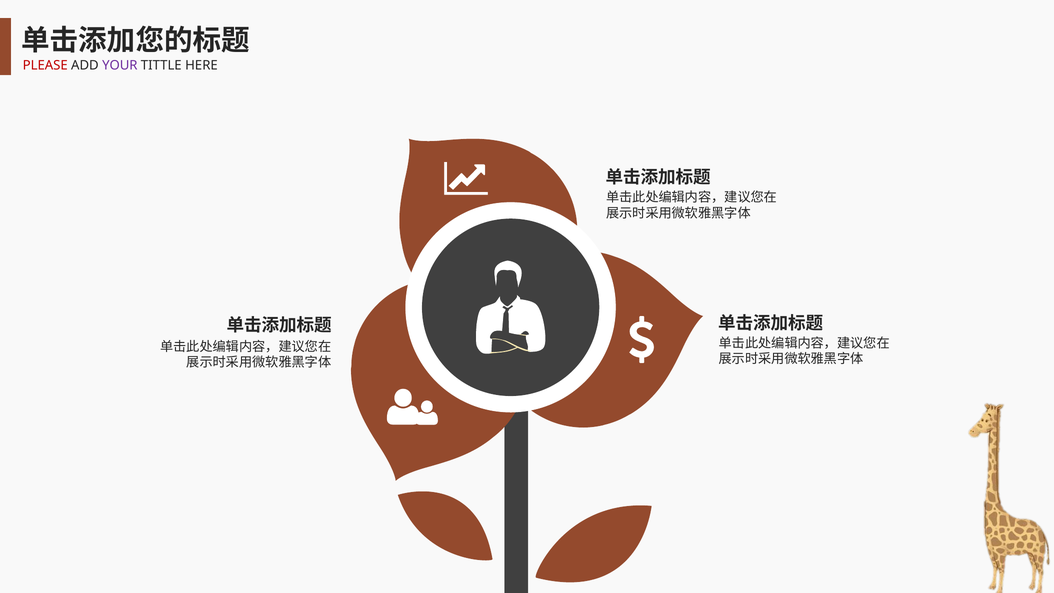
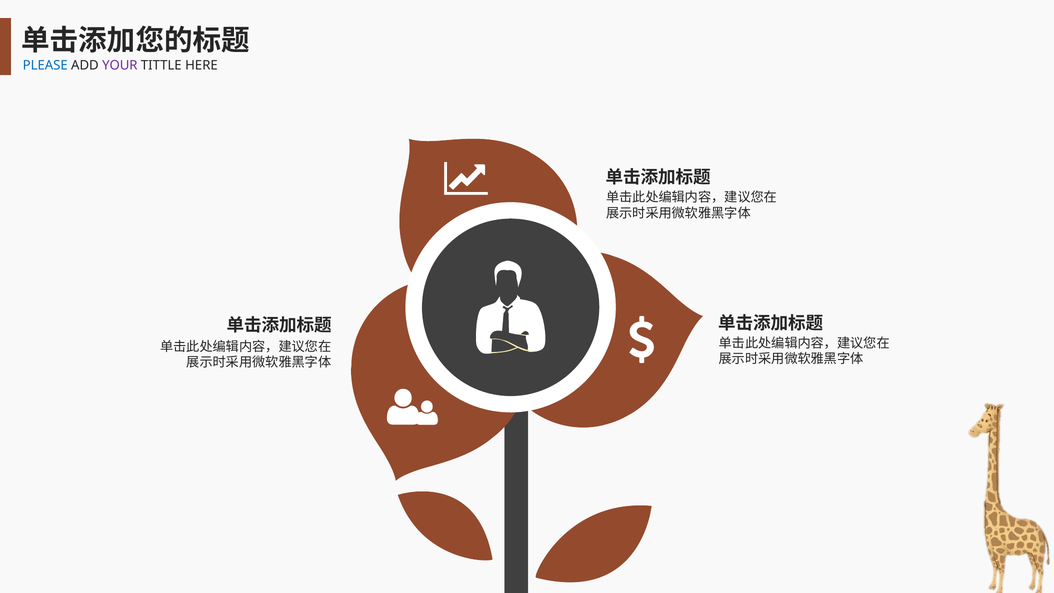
PLEASE colour: red -> blue
